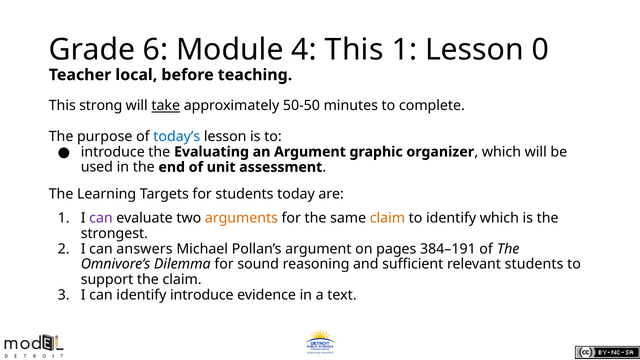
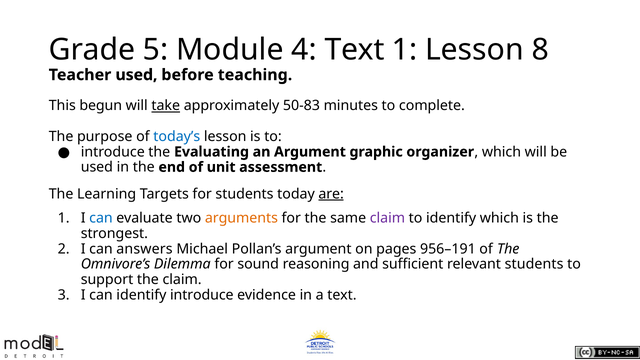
6: 6 -> 5
4 This: This -> Text
0: 0 -> 8
Teacher local: local -> used
strong: strong -> begun
50-50: 50-50 -> 50-83
are underline: none -> present
can at (101, 218) colour: purple -> blue
claim at (387, 218) colour: orange -> purple
384–191: 384–191 -> 956–191
